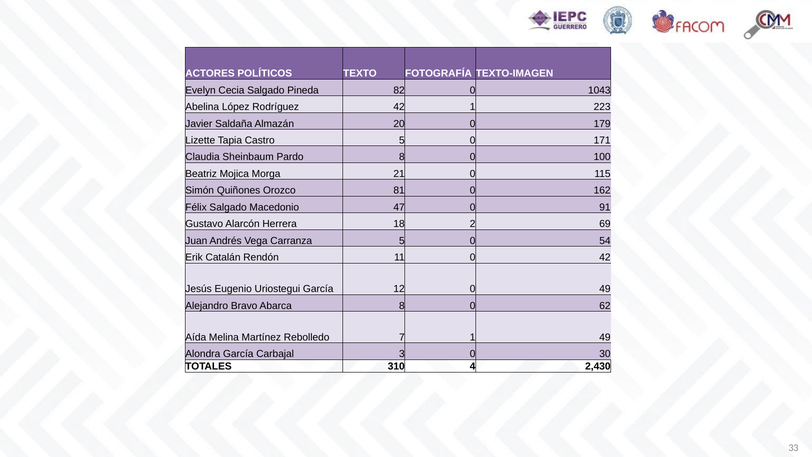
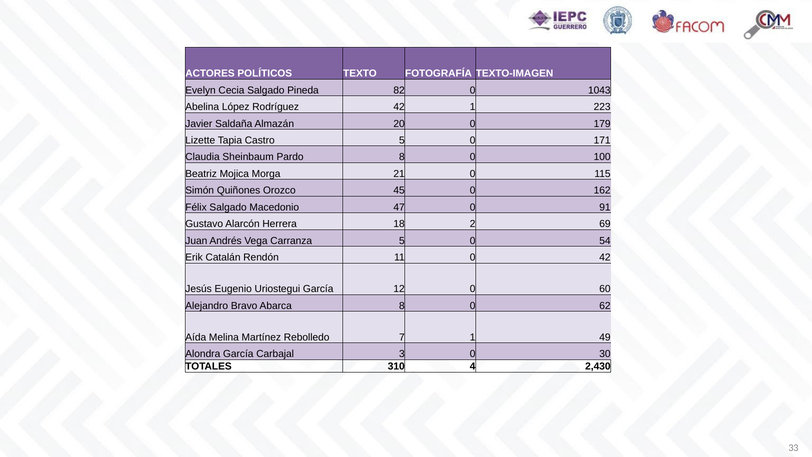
81: 81 -> 45
0 49: 49 -> 60
